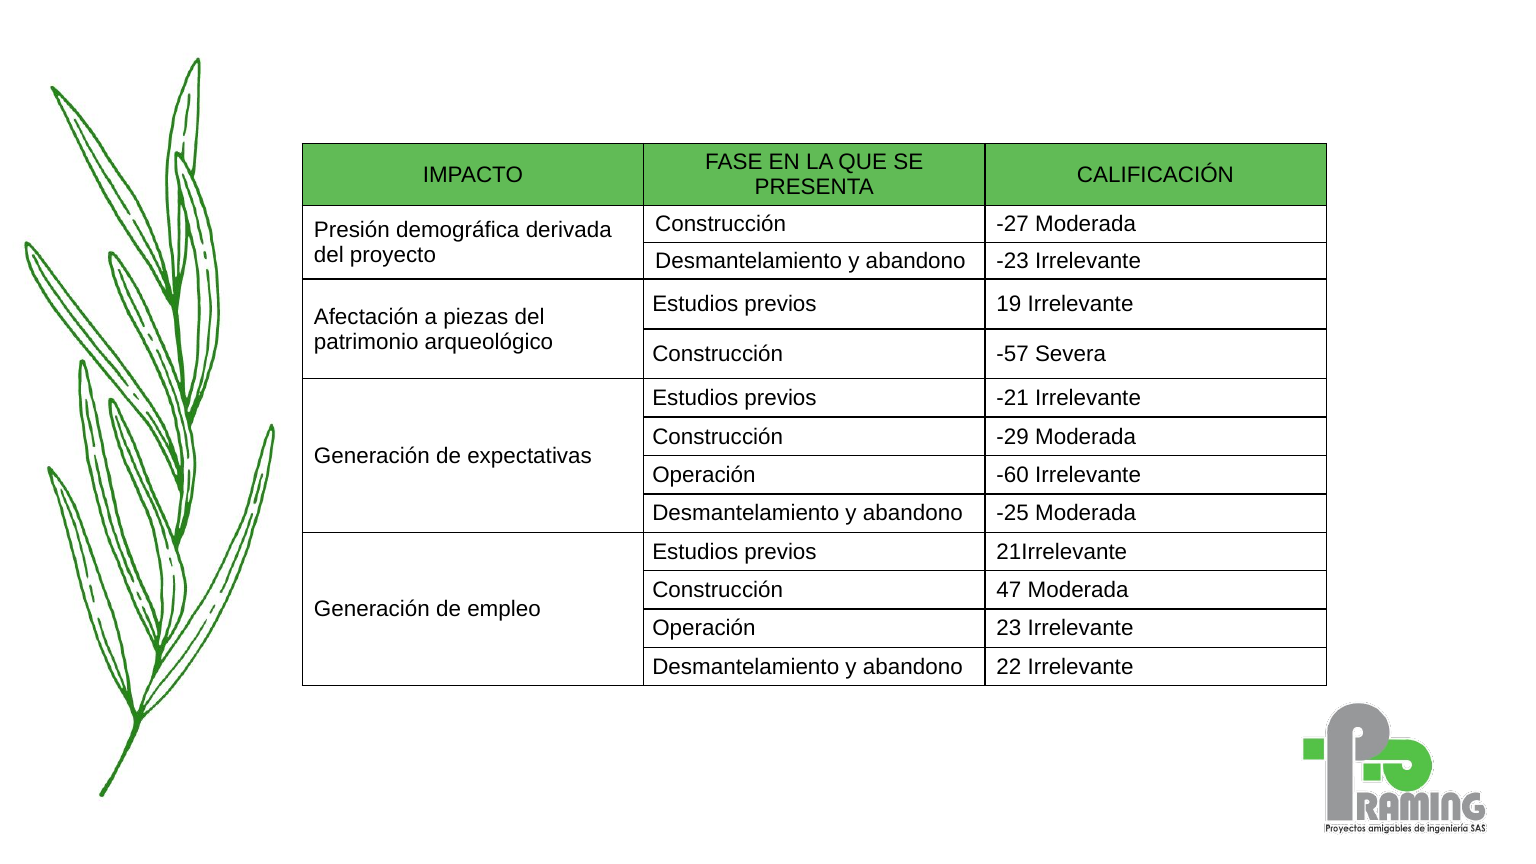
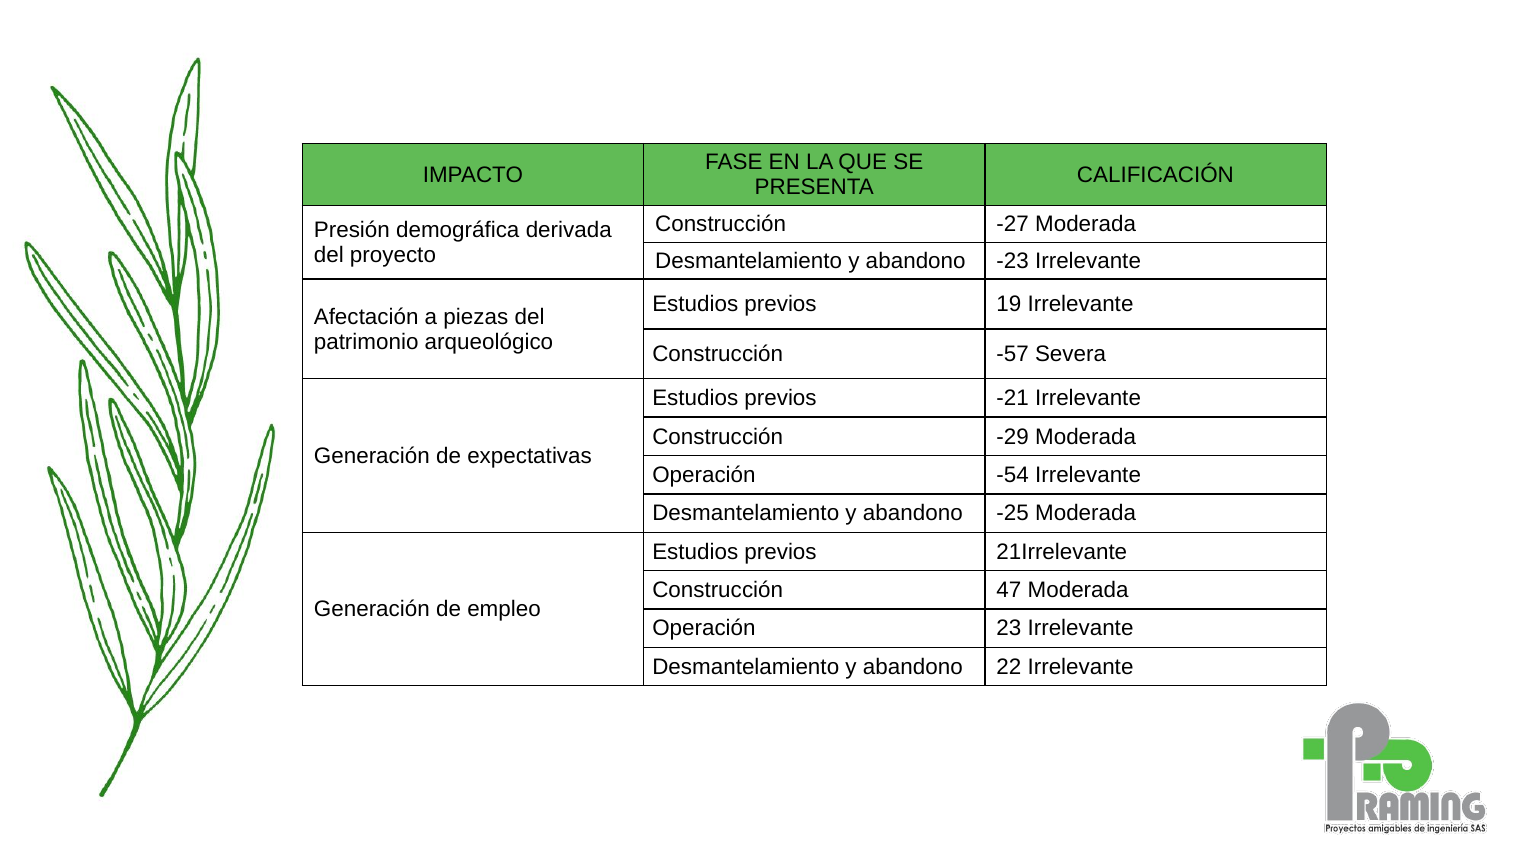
-60: -60 -> -54
